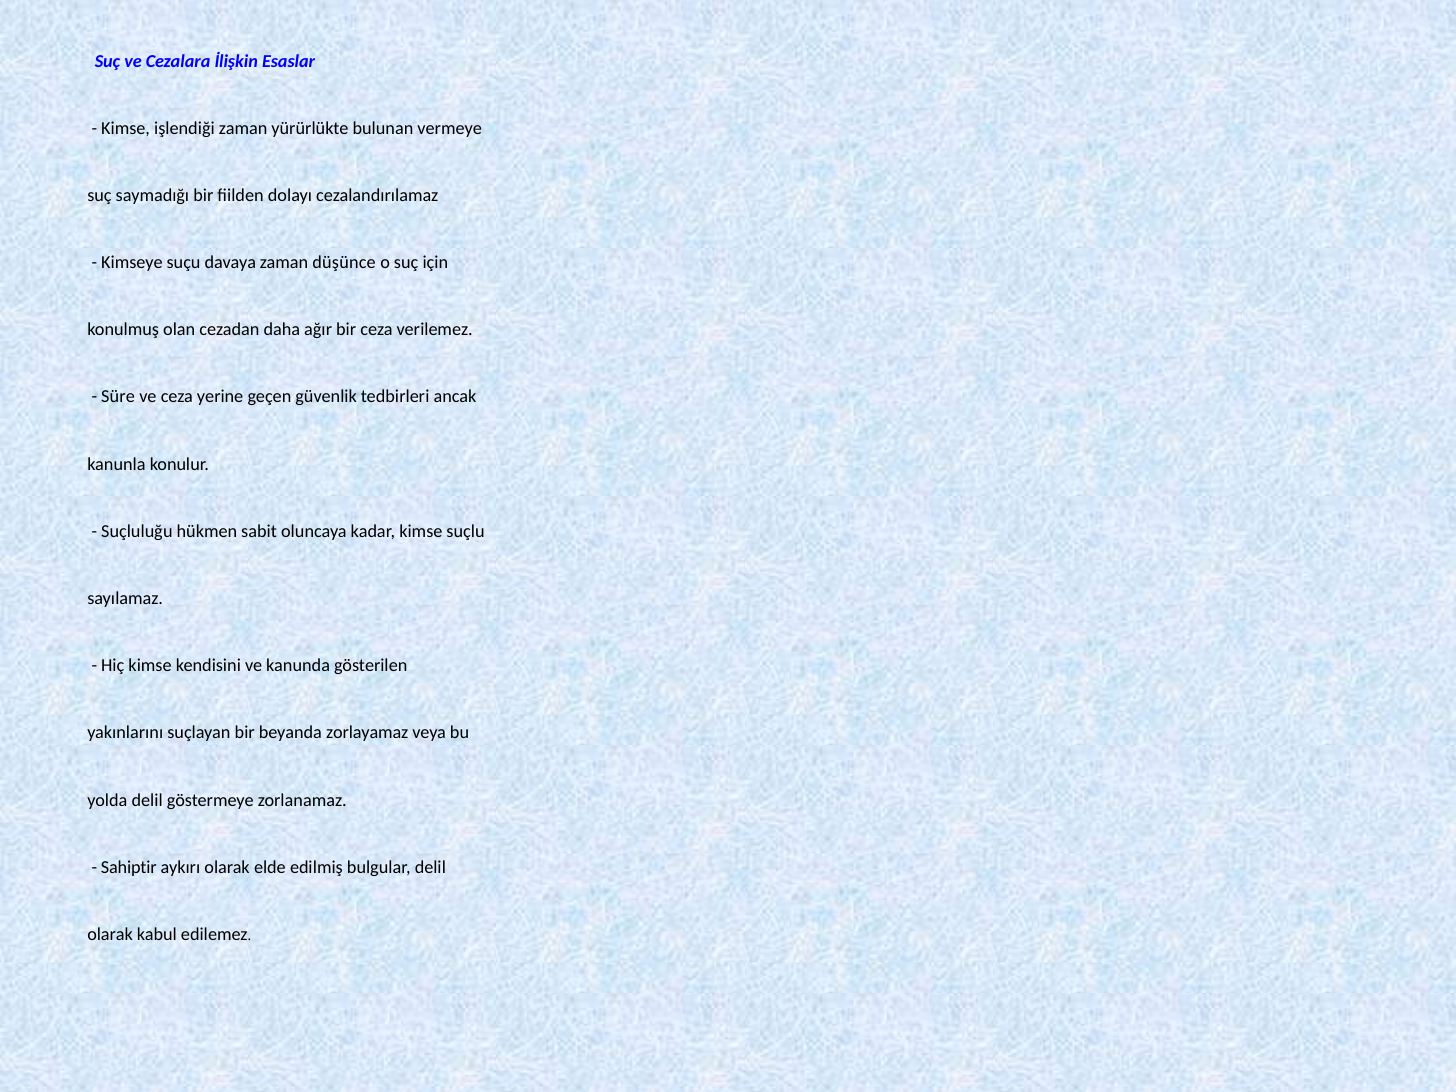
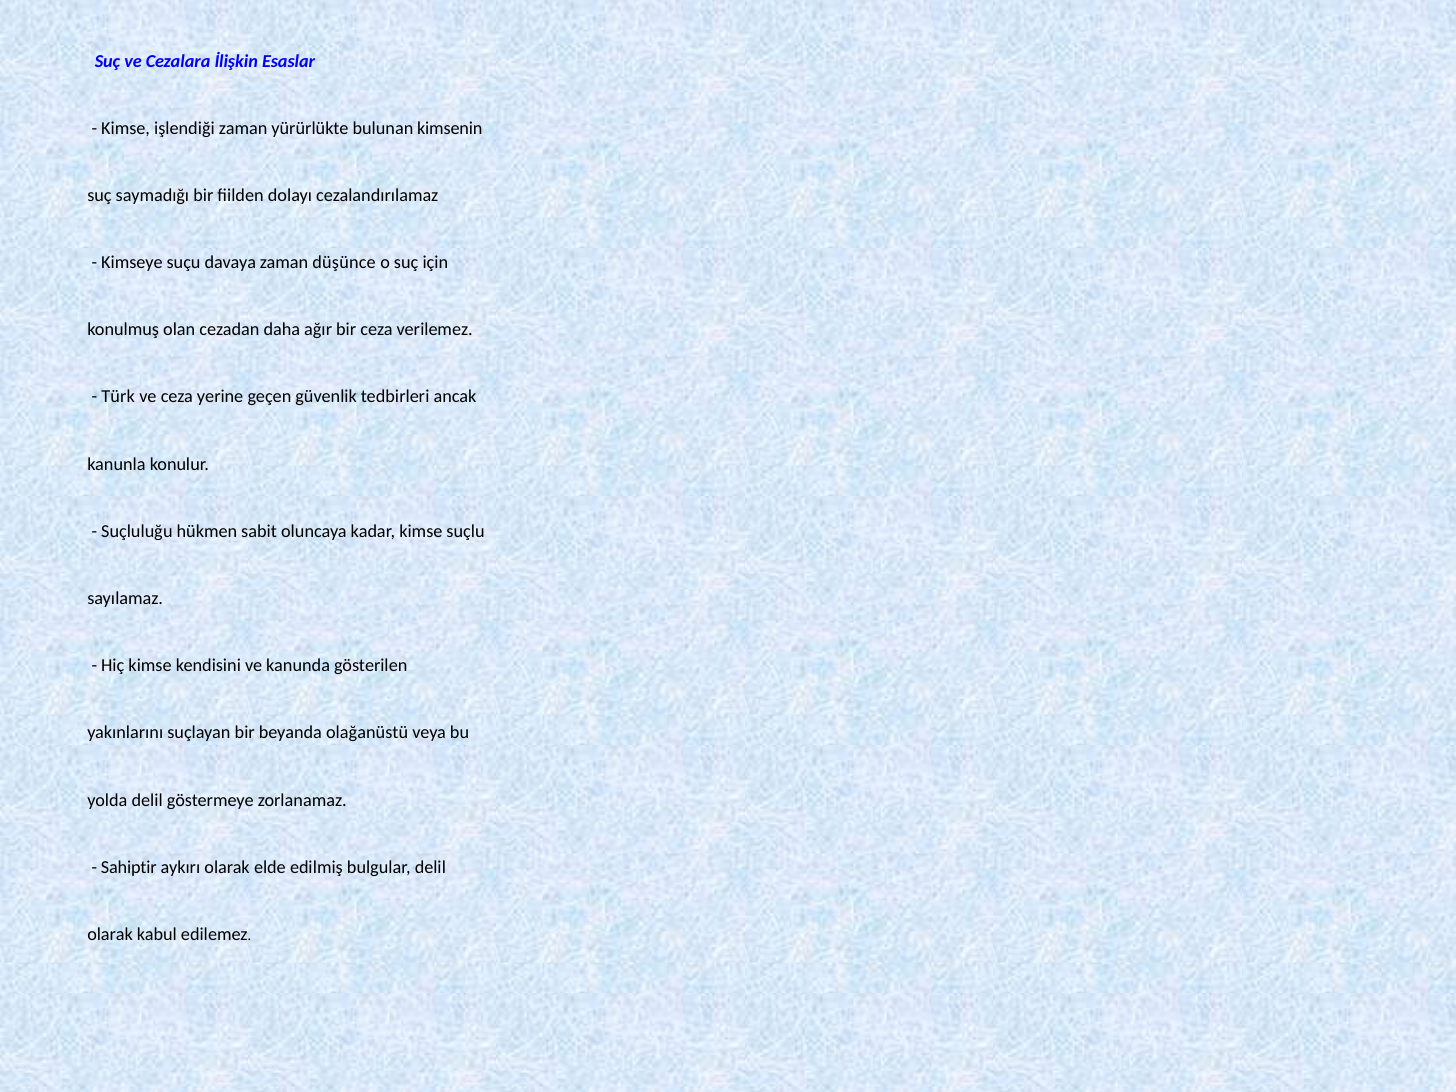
vermeye: vermeye -> kimsenin
Süre: Süre -> Türk
zorlayamaz: zorlayamaz -> olağanüstü
